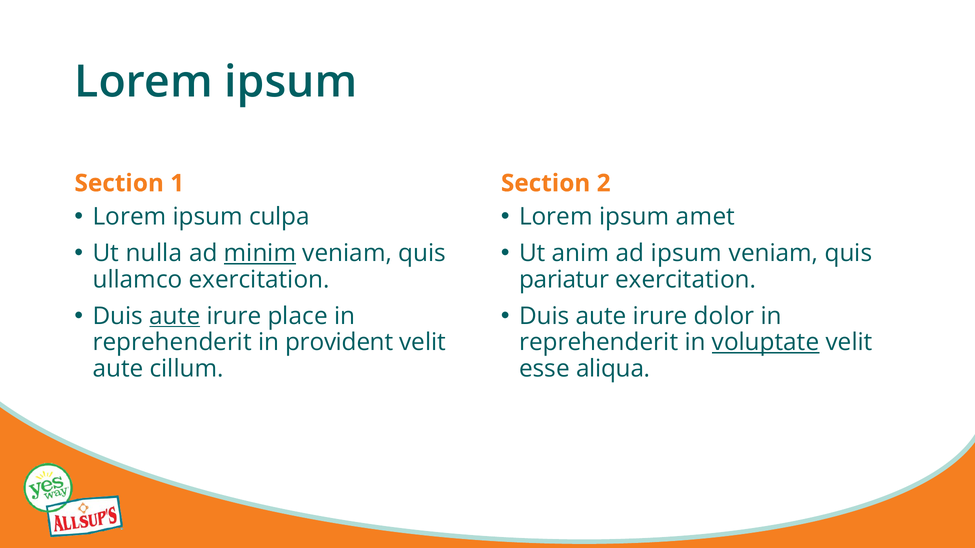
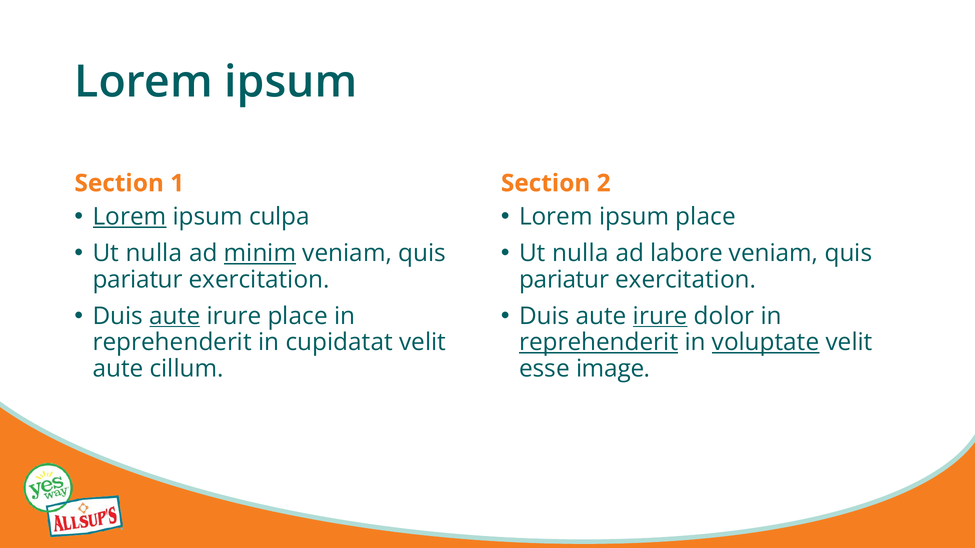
Lorem at (130, 217) underline: none -> present
ipsum amet: amet -> place
anim at (581, 254): anim -> nulla
ad ipsum: ipsum -> labore
ullamco at (138, 280): ullamco -> pariatur
irure at (660, 316) underline: none -> present
provident: provident -> cupidatat
reprehenderit at (599, 343) underline: none -> present
aliqua: aliqua -> image
